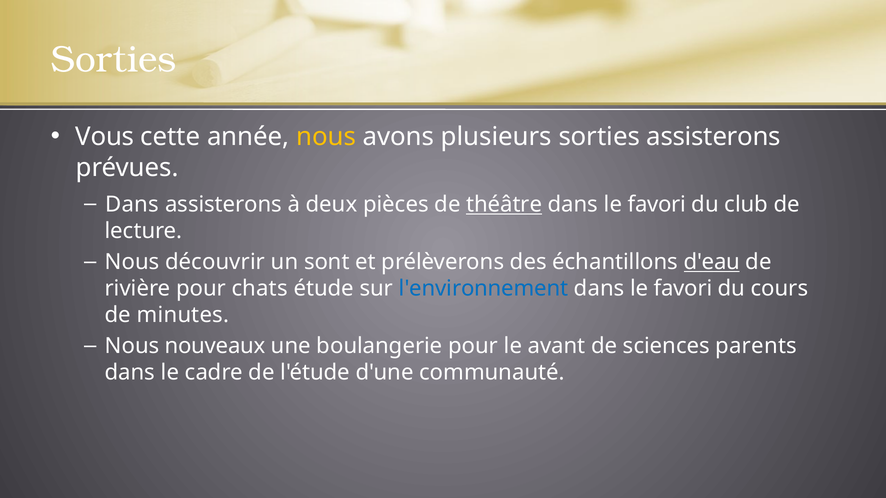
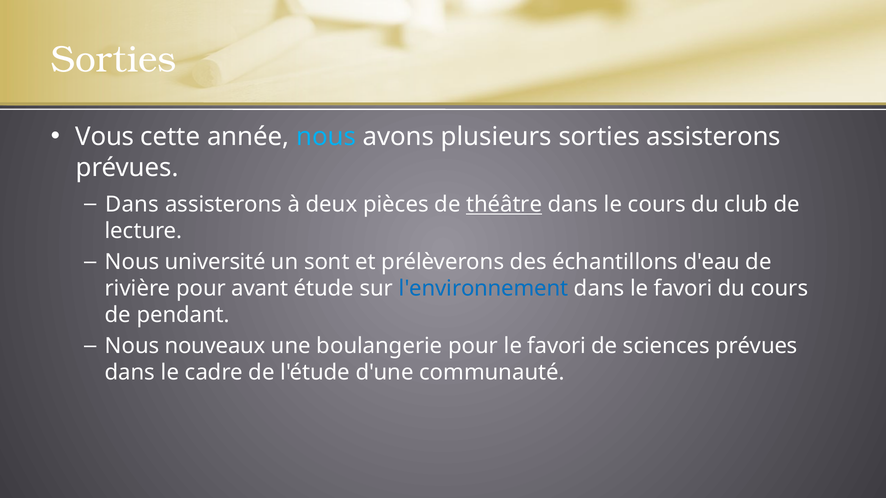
nous at (326, 137) colour: yellow -> light blue
favori at (657, 205): favori -> cours
découvrir: découvrir -> université
d'eau underline: present -> none
chats: chats -> avant
minutes: minutes -> pendant
pour le avant: avant -> favori
sciences parents: parents -> prévues
